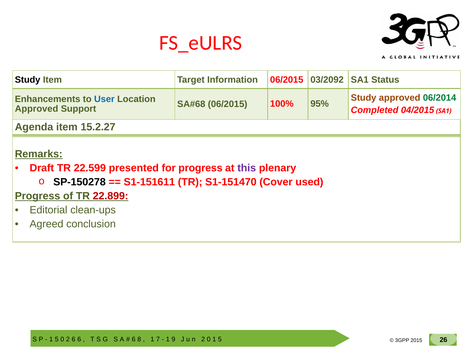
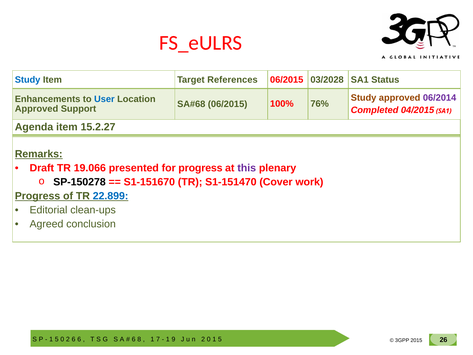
Study at (28, 80) colour: black -> blue
Information: Information -> References
03/2092: 03/2092 -> 03/2028
06/2014 colour: green -> purple
95%: 95% -> 76%
22.599: 22.599 -> 19.066
S1-151611: S1-151611 -> S1-151670
used: used -> work
22.899 colour: red -> blue
